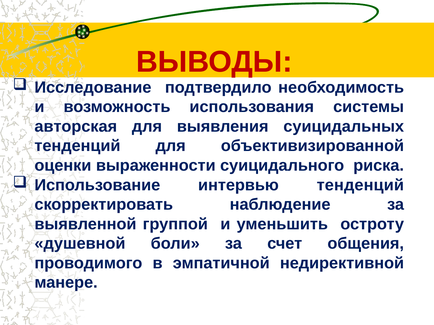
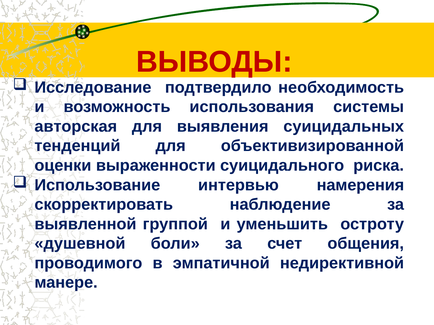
интервью тенденций: тенденций -> намерения
